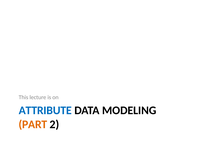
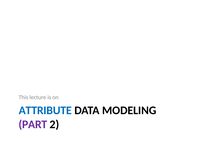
PART colour: orange -> purple
